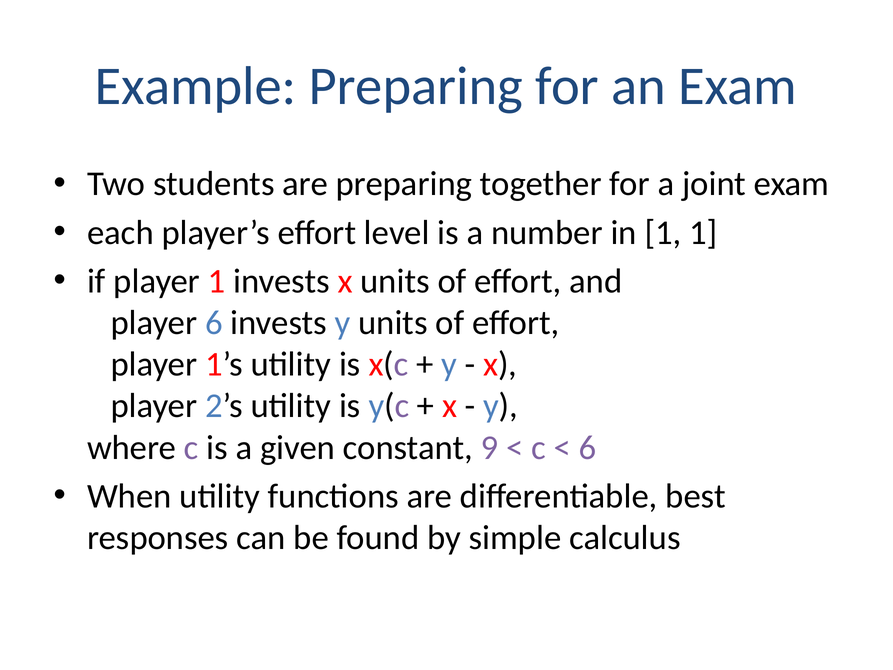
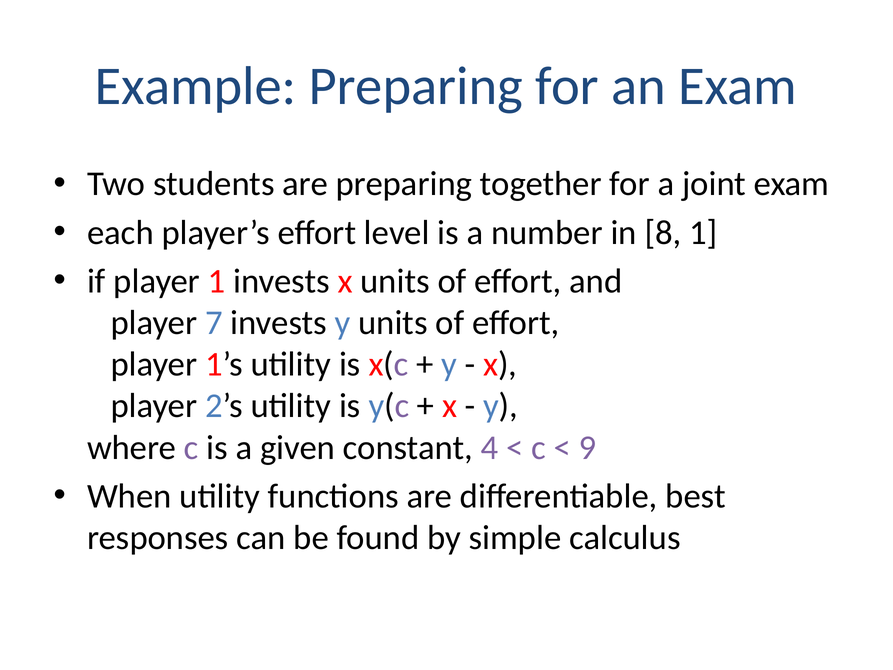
in 1: 1 -> 8
player 6: 6 -> 7
9: 9 -> 4
6 at (588, 447): 6 -> 9
